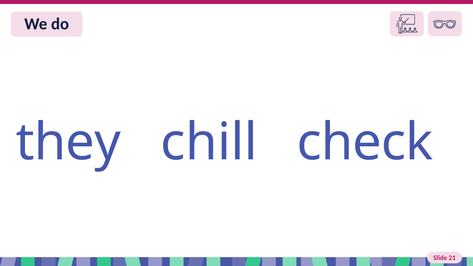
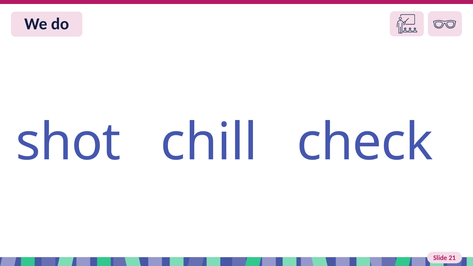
they: they -> shot
